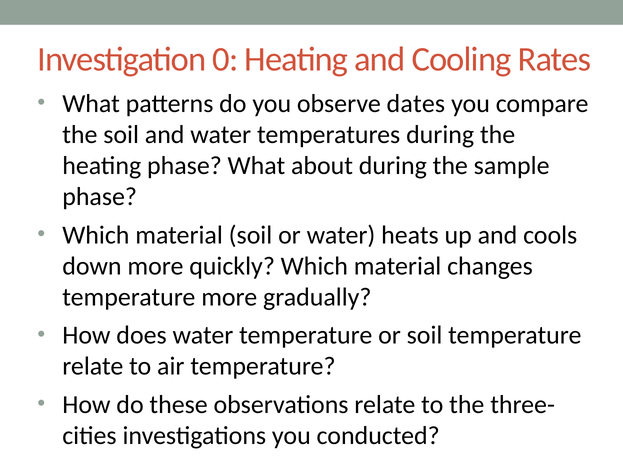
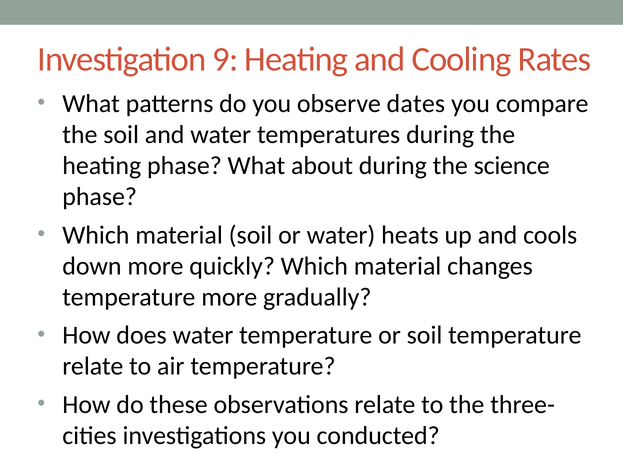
0: 0 -> 9
sample: sample -> science
